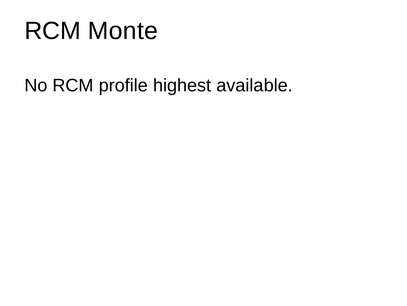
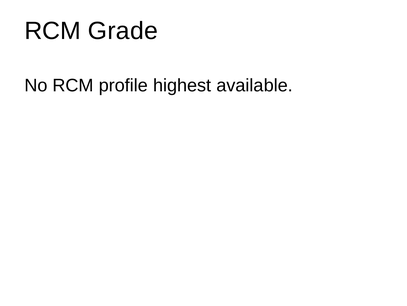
Monte: Monte -> Grade
